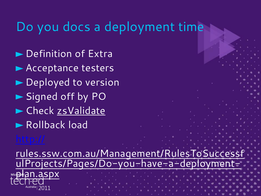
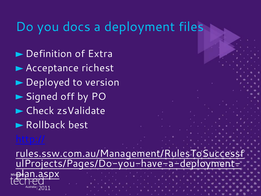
time: time -> files
testers: testers -> richest
zsValidate underline: present -> none
load: load -> best
